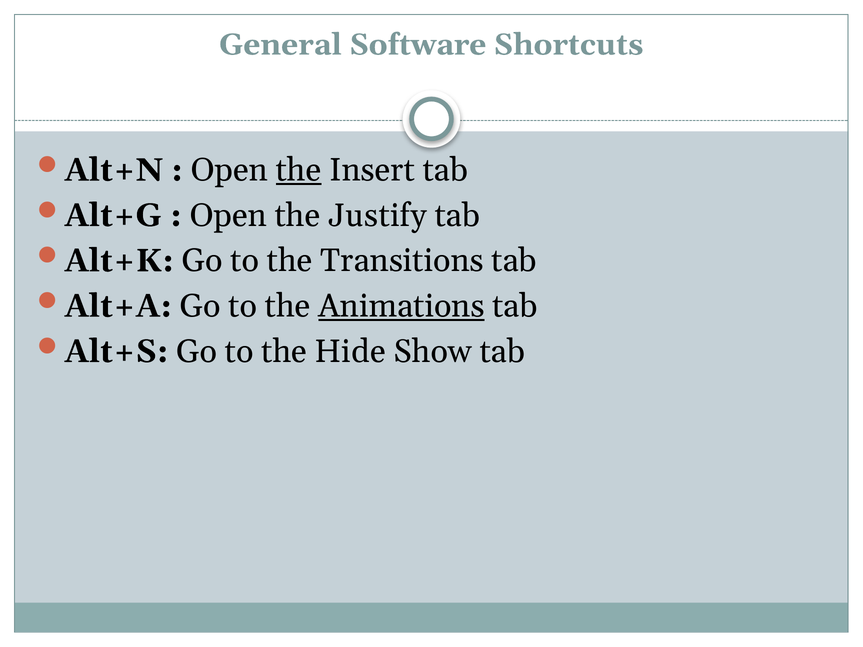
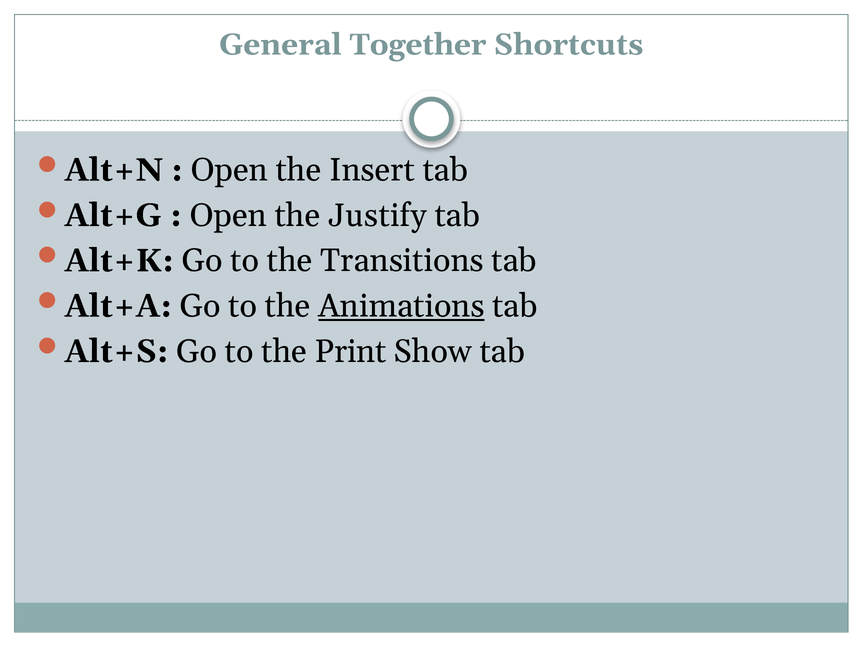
Software: Software -> Together
the at (299, 170) underline: present -> none
Hide: Hide -> Print
